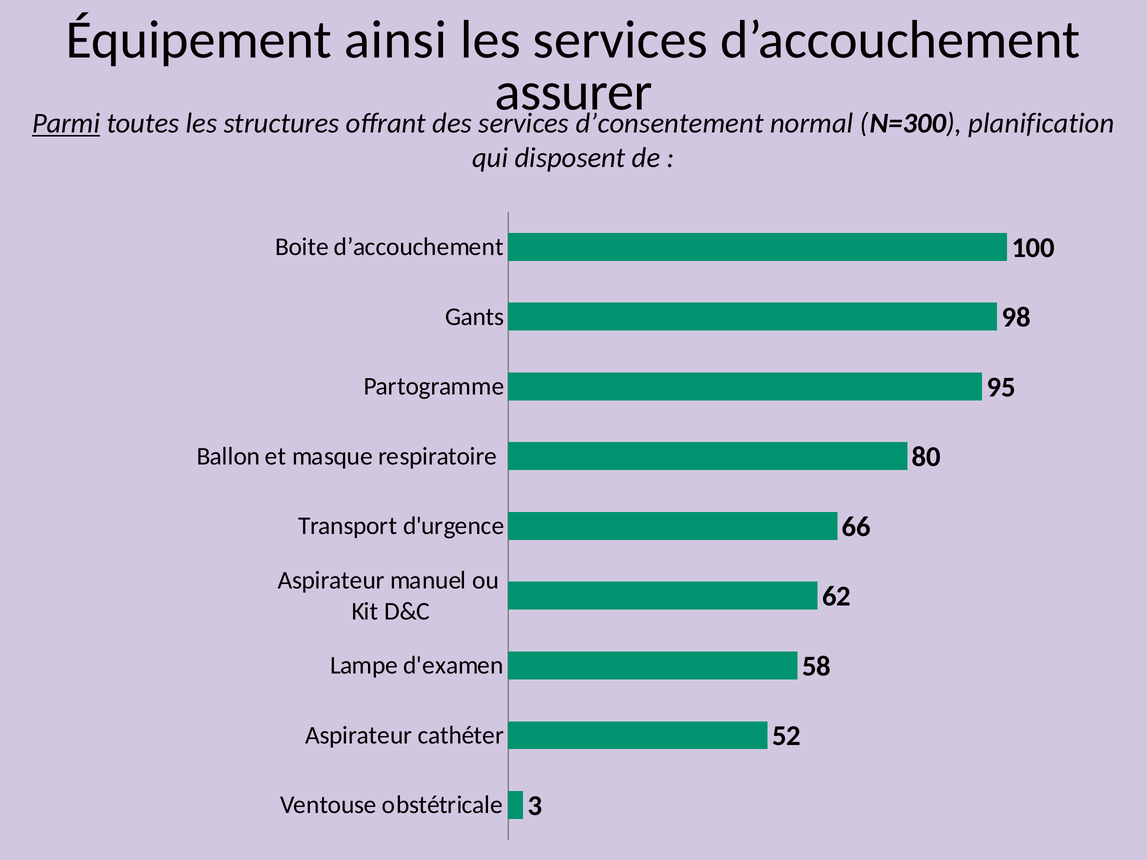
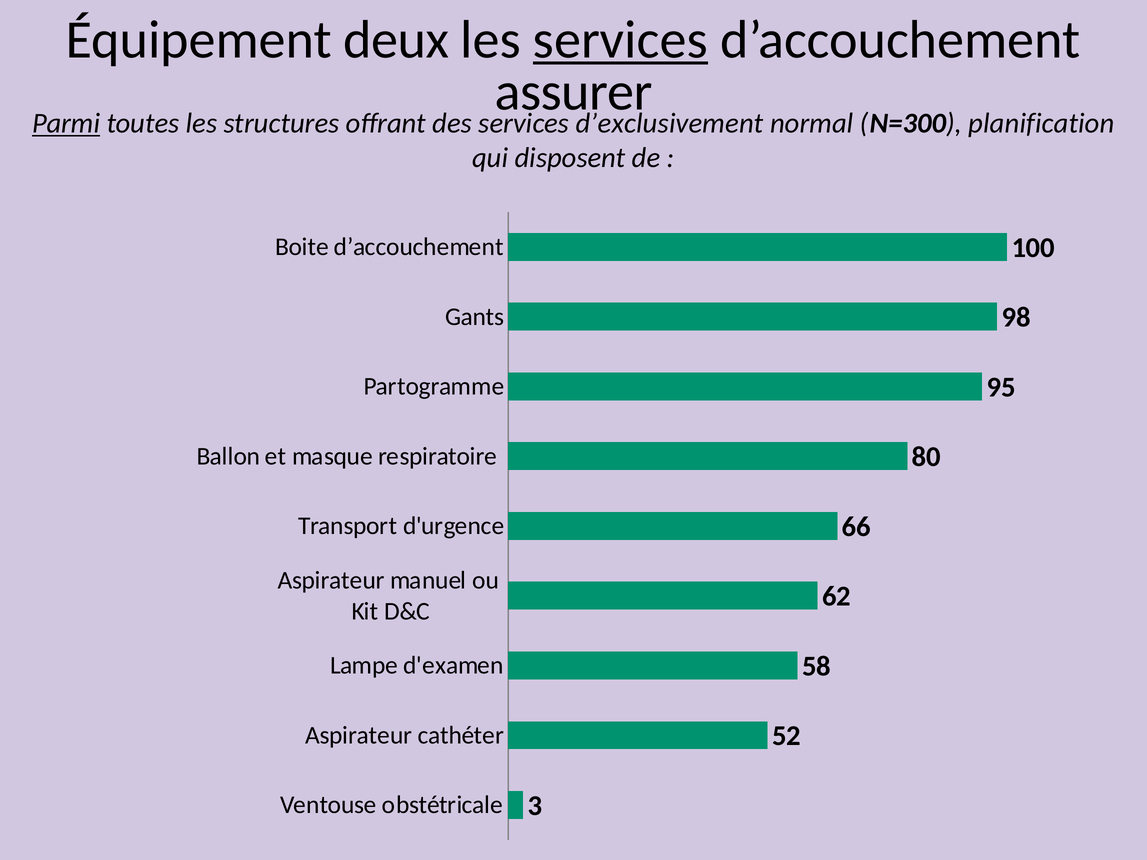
ainsi: ainsi -> deux
services at (620, 40) underline: none -> present
d’consentement: d’consentement -> d’exclusivement
